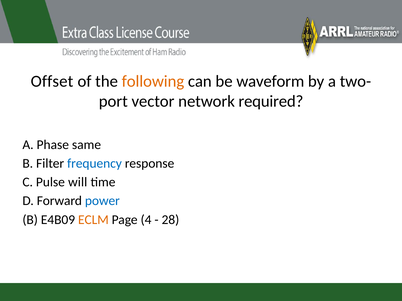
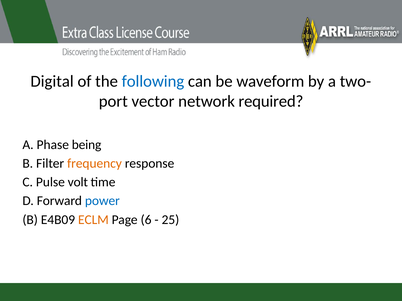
Offset: Offset -> Digital
following colour: orange -> blue
same: same -> being
frequency colour: blue -> orange
will: will -> volt
4: 4 -> 6
28: 28 -> 25
